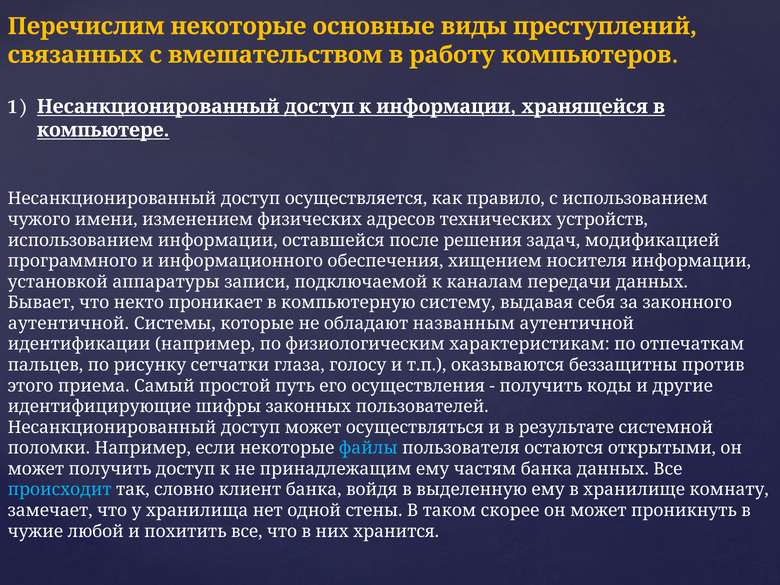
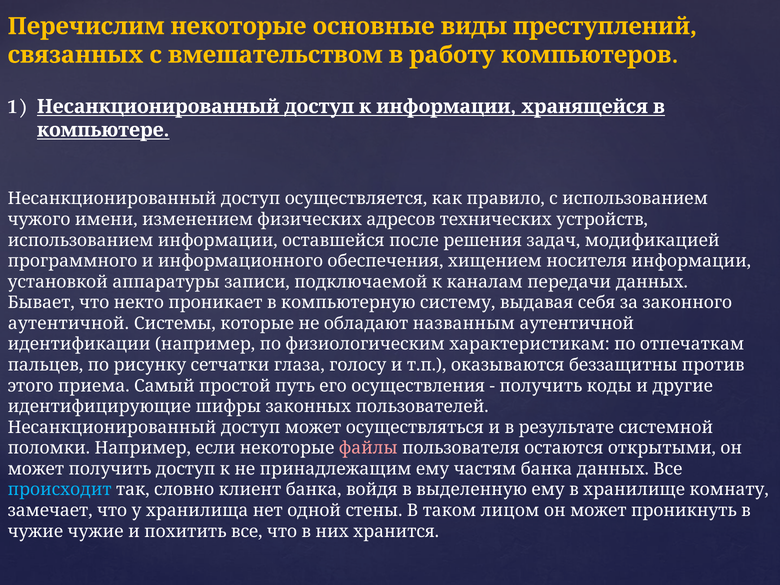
файлы colour: light blue -> pink
скорее: скорее -> лицом
чужие любой: любой -> чужие
